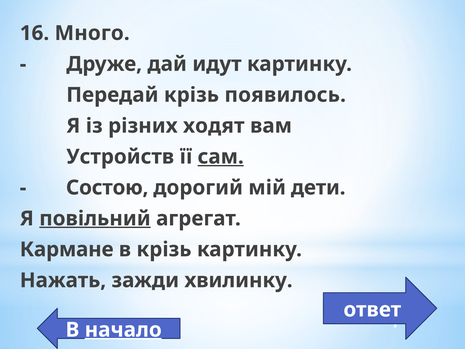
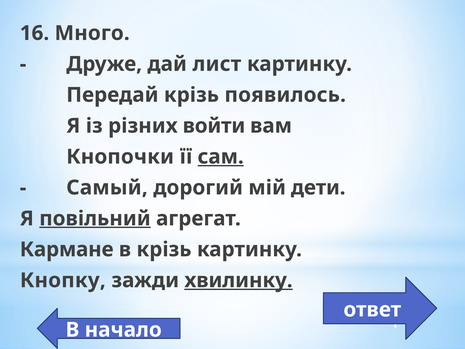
идут: идут -> лист
ходят: ходят -> войти
Устройств: Устройств -> Кнопочки
Состою: Состою -> Самый
Нажать: Нажать -> Кнопку
хвилинку underline: none -> present
начало underline: present -> none
